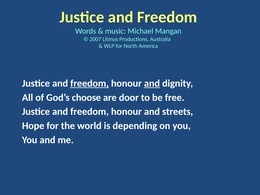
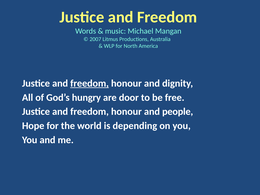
and at (152, 83) underline: present -> none
choose: choose -> hungry
streets: streets -> people
